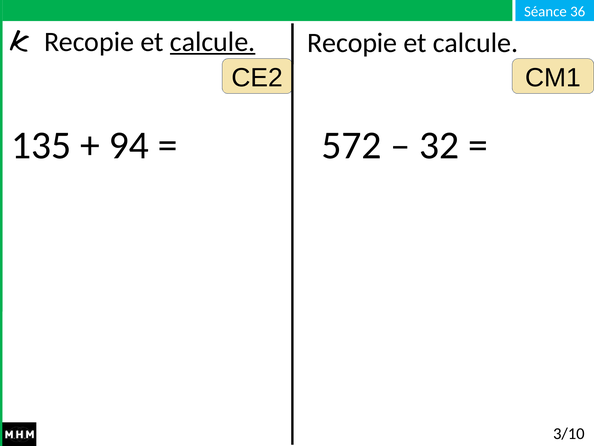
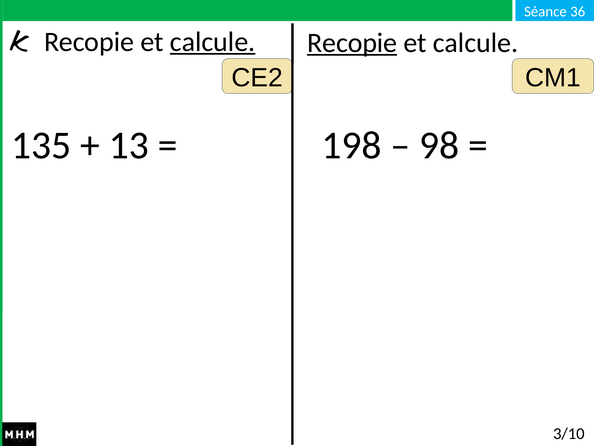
Recopie at (352, 43) underline: none -> present
94: 94 -> 13
572: 572 -> 198
32: 32 -> 98
